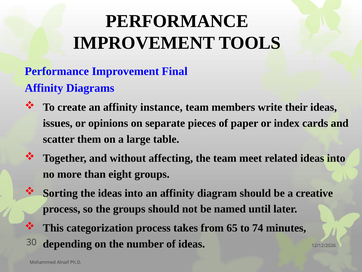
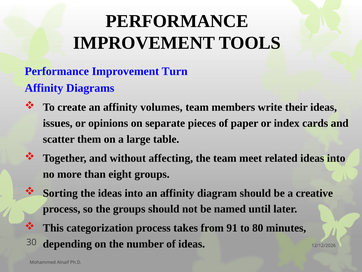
Final: Final -> Turn
instance: instance -> volumes
65: 65 -> 91
74: 74 -> 80
